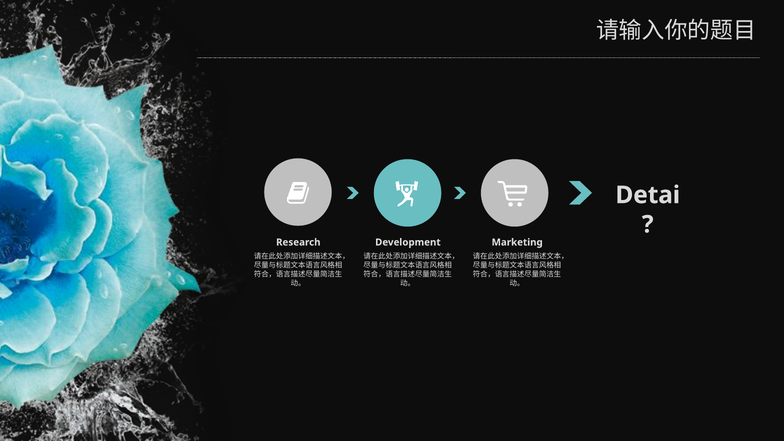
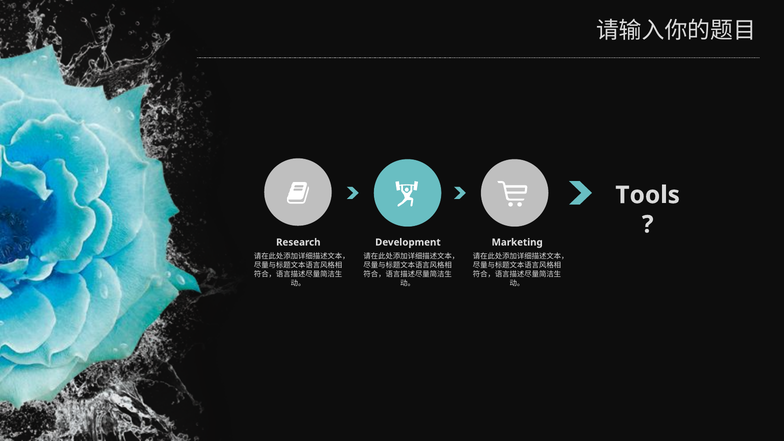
Detai: Detai -> Tools
